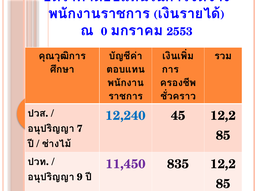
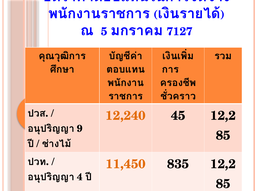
0 at (104, 32): 0 -> 5
2553: 2553 -> 7127
12,240 colour: blue -> orange
7: 7 -> 9
11,450 colour: purple -> orange
9: 9 -> 4
